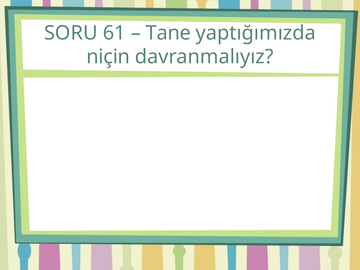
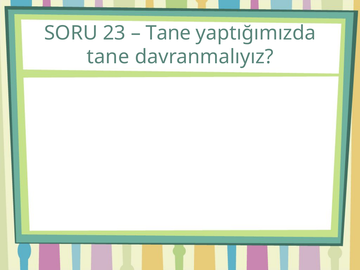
61: 61 -> 23
niçin at (108, 57): niçin -> tane
